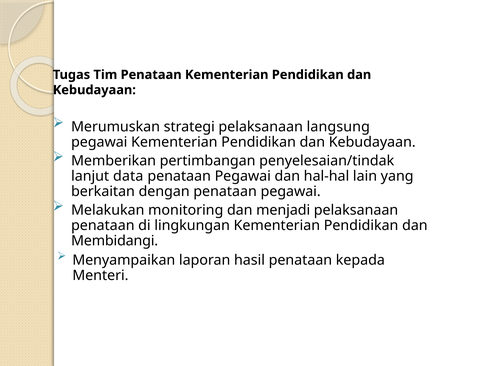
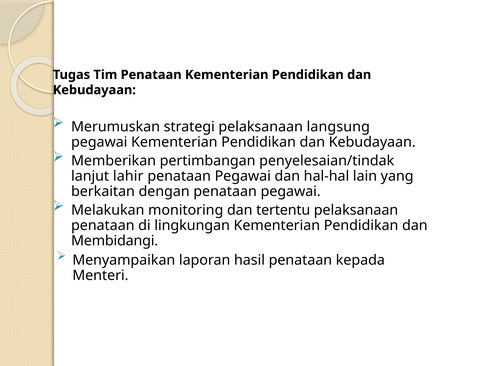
data: data -> lahir
menjadi: menjadi -> tertentu
